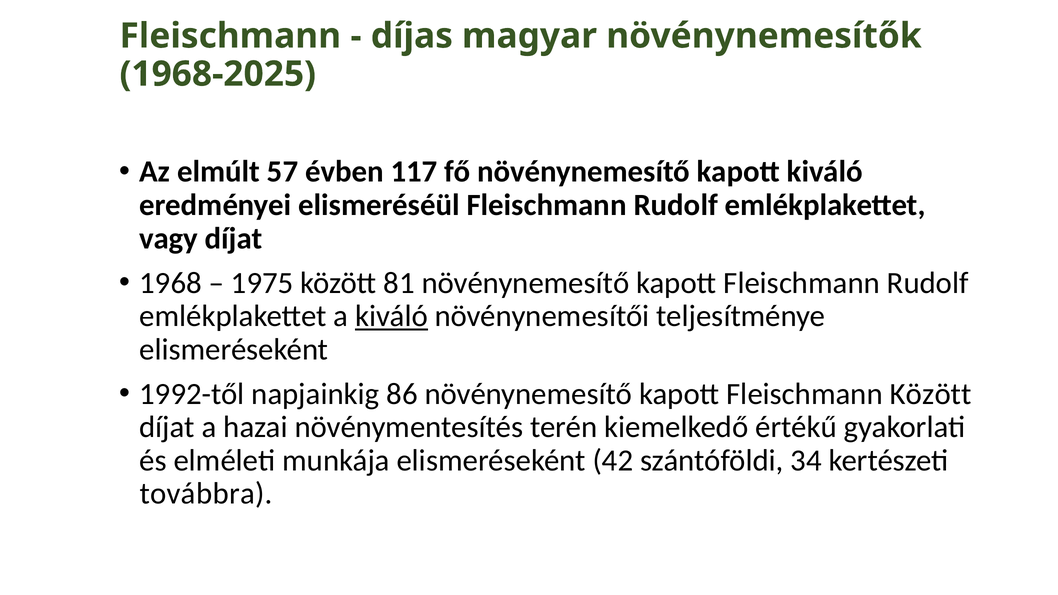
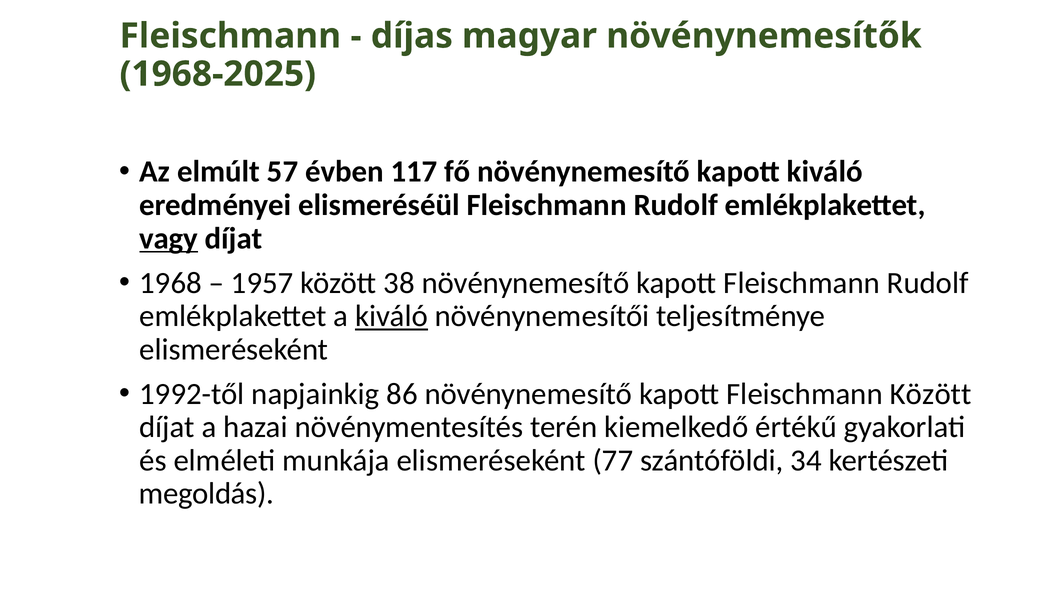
vagy underline: none -> present
1975: 1975 -> 1957
81: 81 -> 38
42: 42 -> 77
továbbra: továbbra -> megoldás
